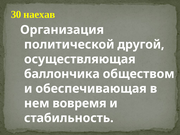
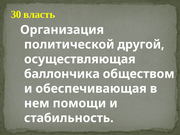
наехав: наехав -> власть
вовремя: вовремя -> помощи
